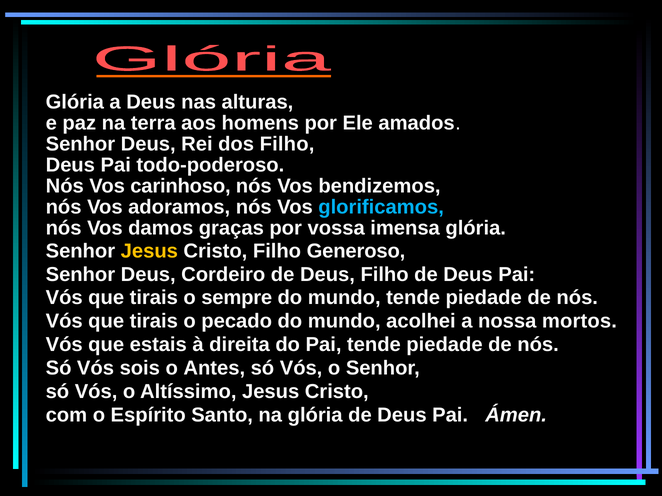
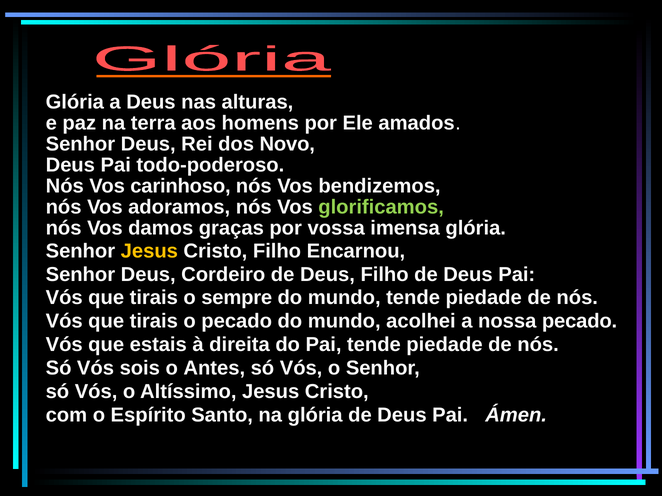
dos Filho: Filho -> Novo
glorificamos colour: light blue -> light green
Generoso: Generoso -> Encarnou
nossa mortos: mortos -> pecado
